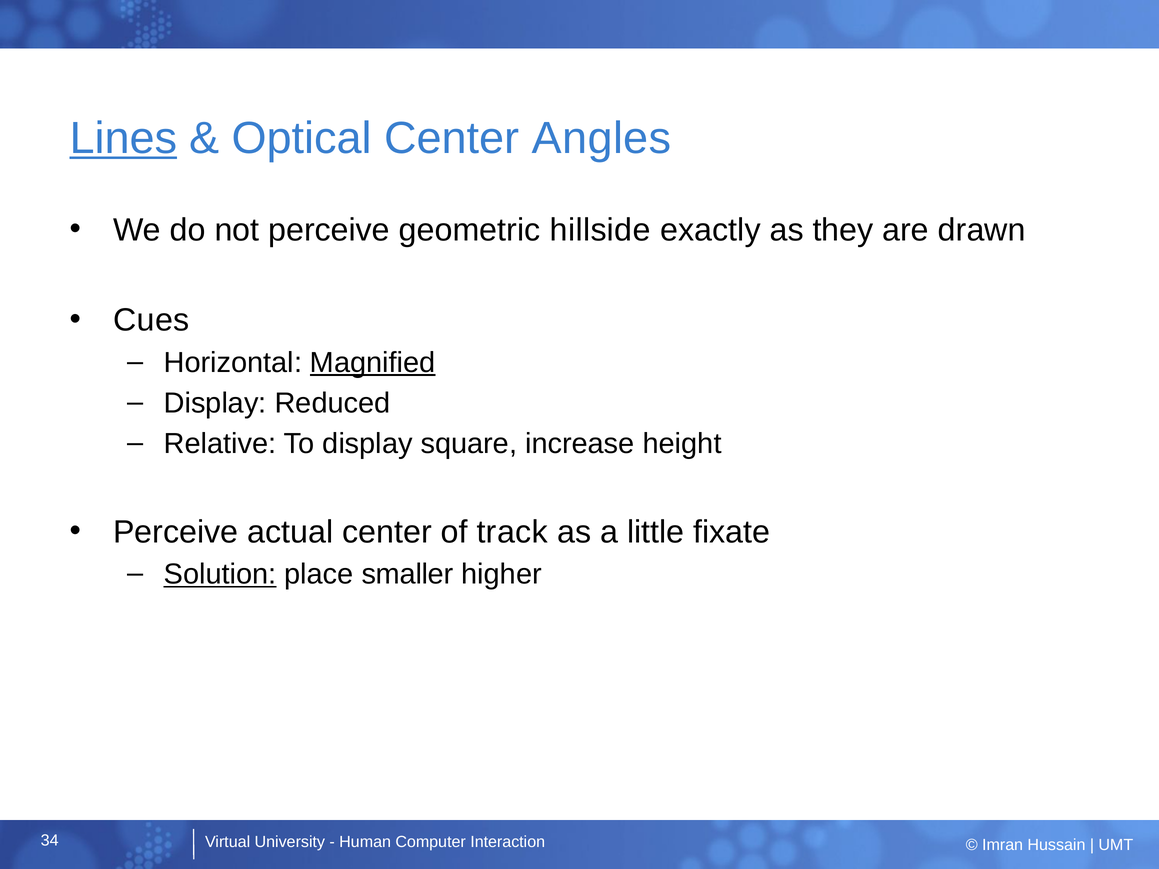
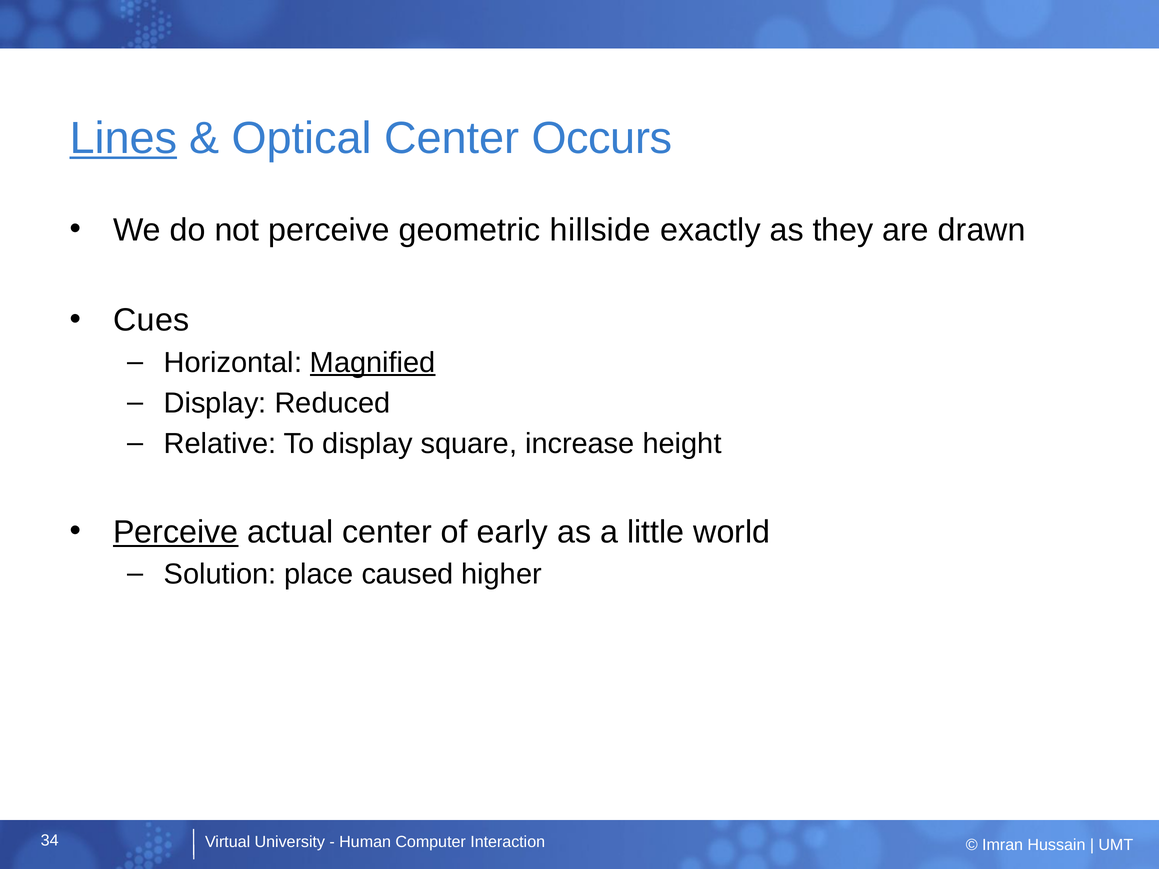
Angles: Angles -> Occurs
Perceive at (176, 532) underline: none -> present
track: track -> early
fixate: fixate -> world
Solution underline: present -> none
smaller: smaller -> caused
